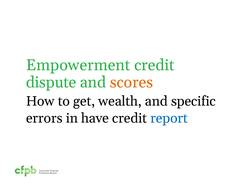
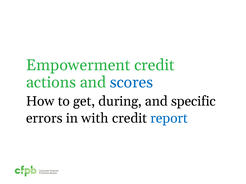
dispute: dispute -> actions
scores colour: orange -> blue
wealth: wealth -> during
have: have -> with
